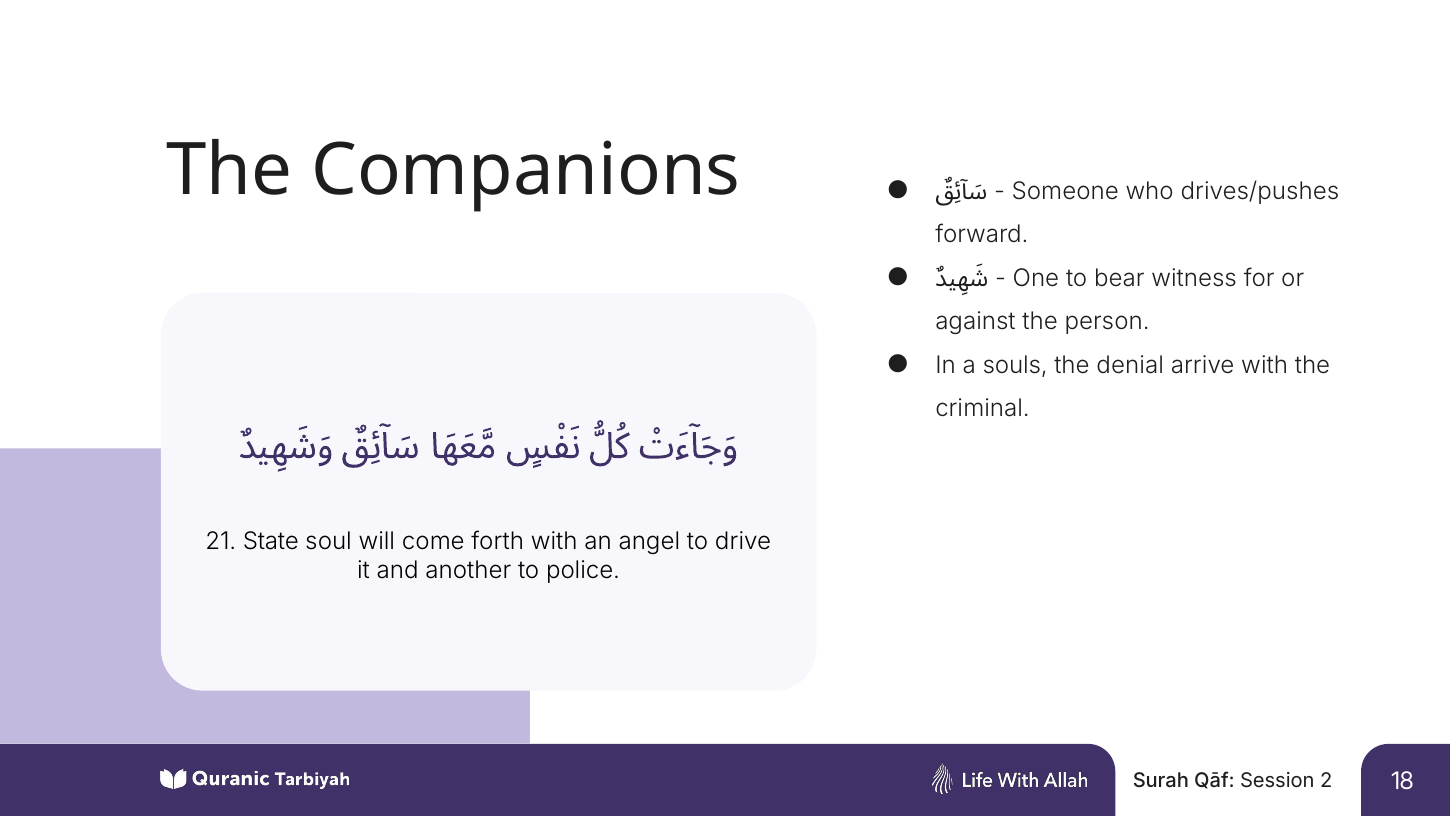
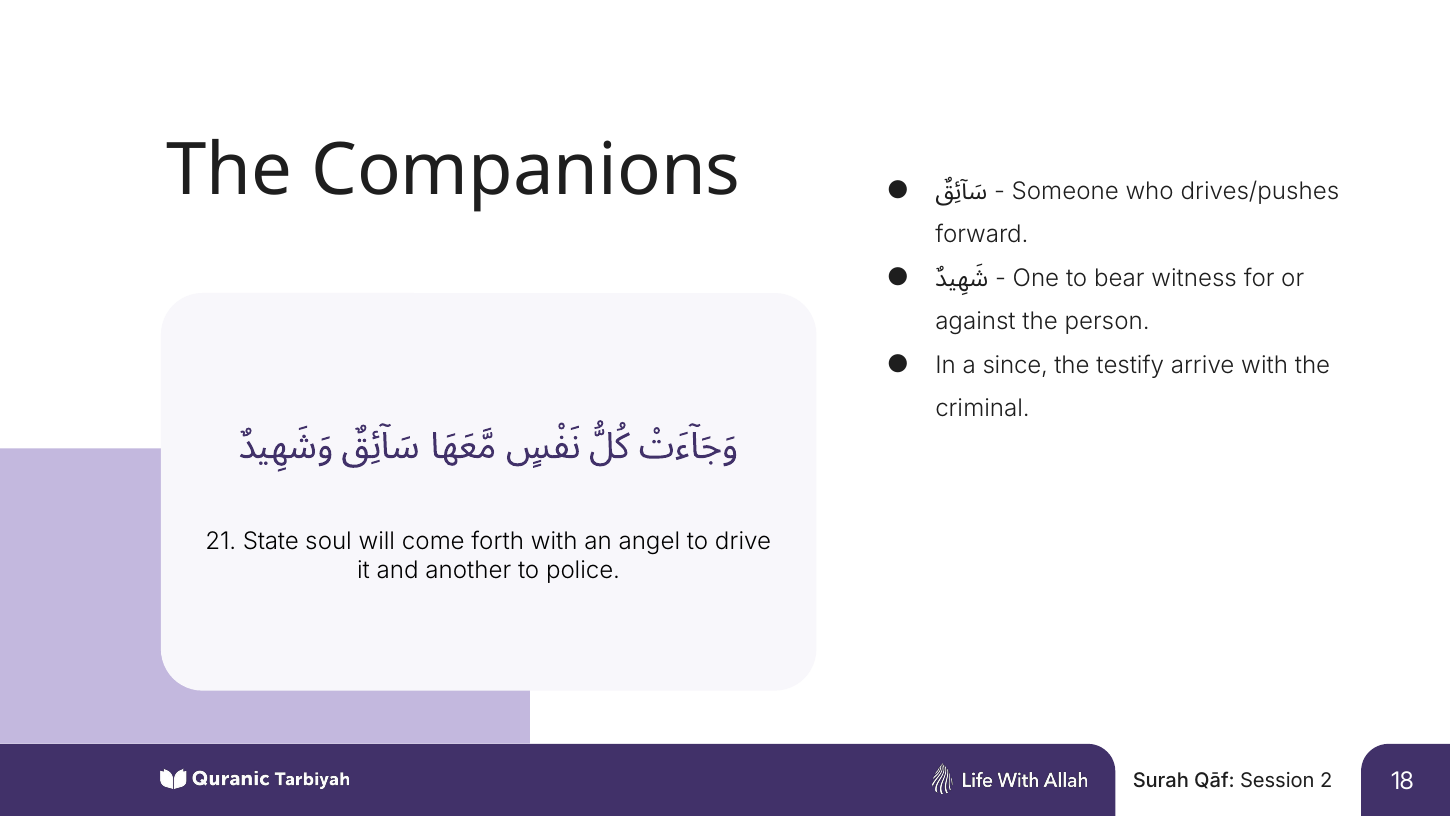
souls: souls -> since
denial: denial -> testify
